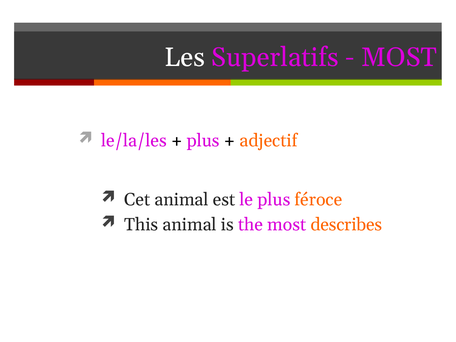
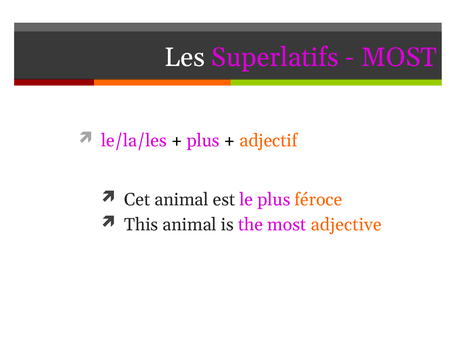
describes: describes -> adjective
